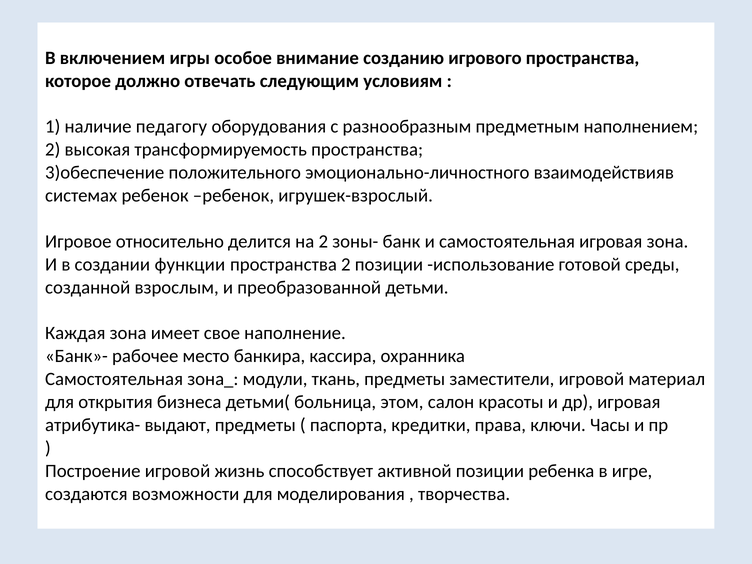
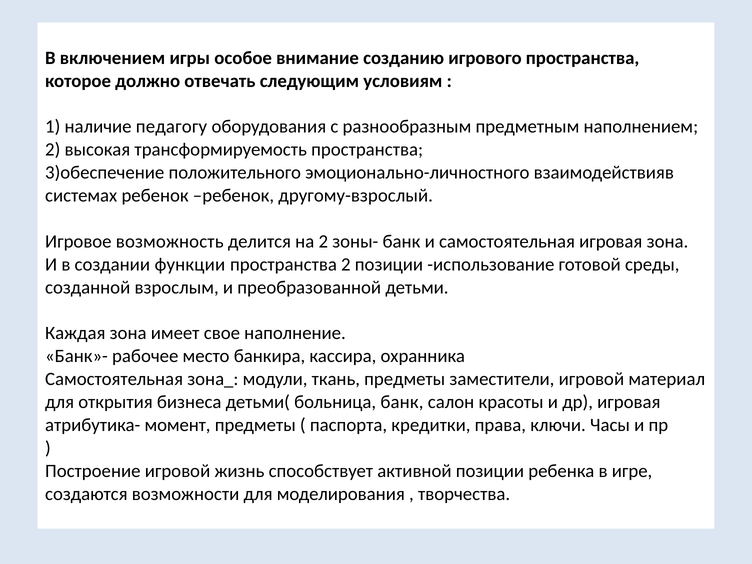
игрушек-взрослый: игрушек-взрослый -> другому-взрослый
относительно: относительно -> возможность
больница этом: этом -> банк
выдают: выдают -> момент
